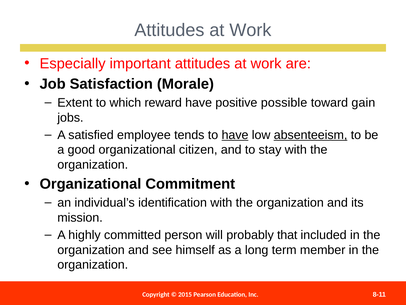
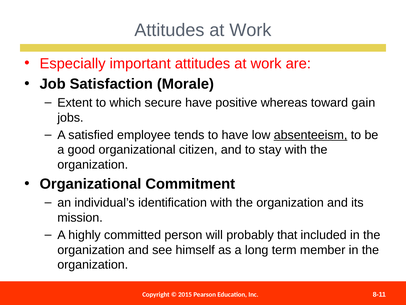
reward: reward -> secure
possible: possible -> whereas
have at (235, 135) underline: present -> none
